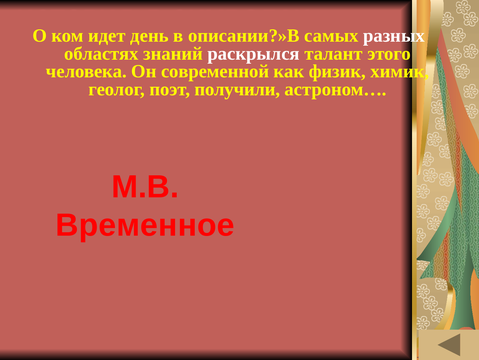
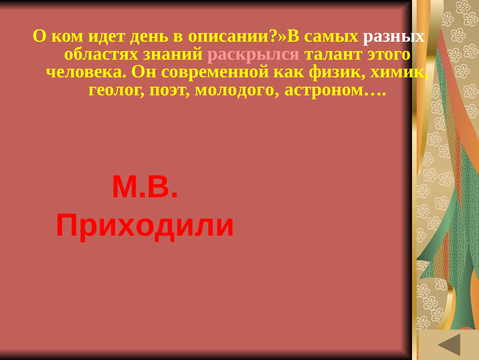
раскрылся colour: white -> pink
получили: получили -> молодого
Временное: Временное -> Приходили
